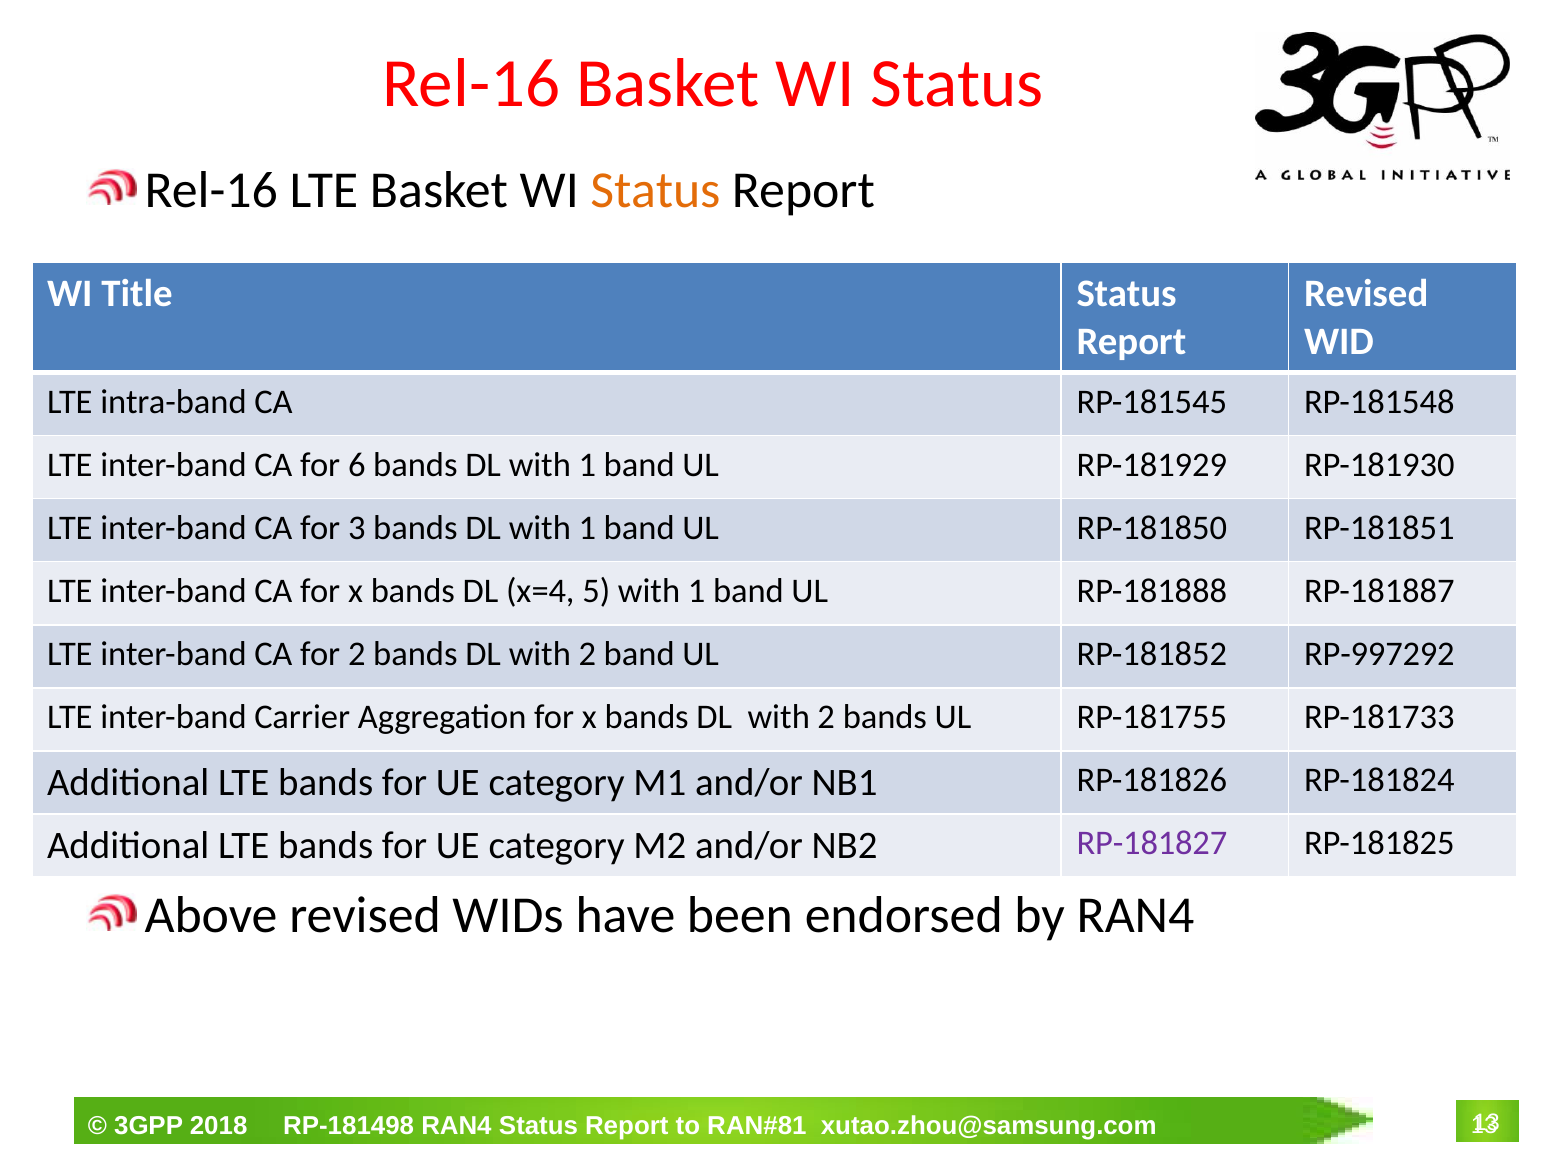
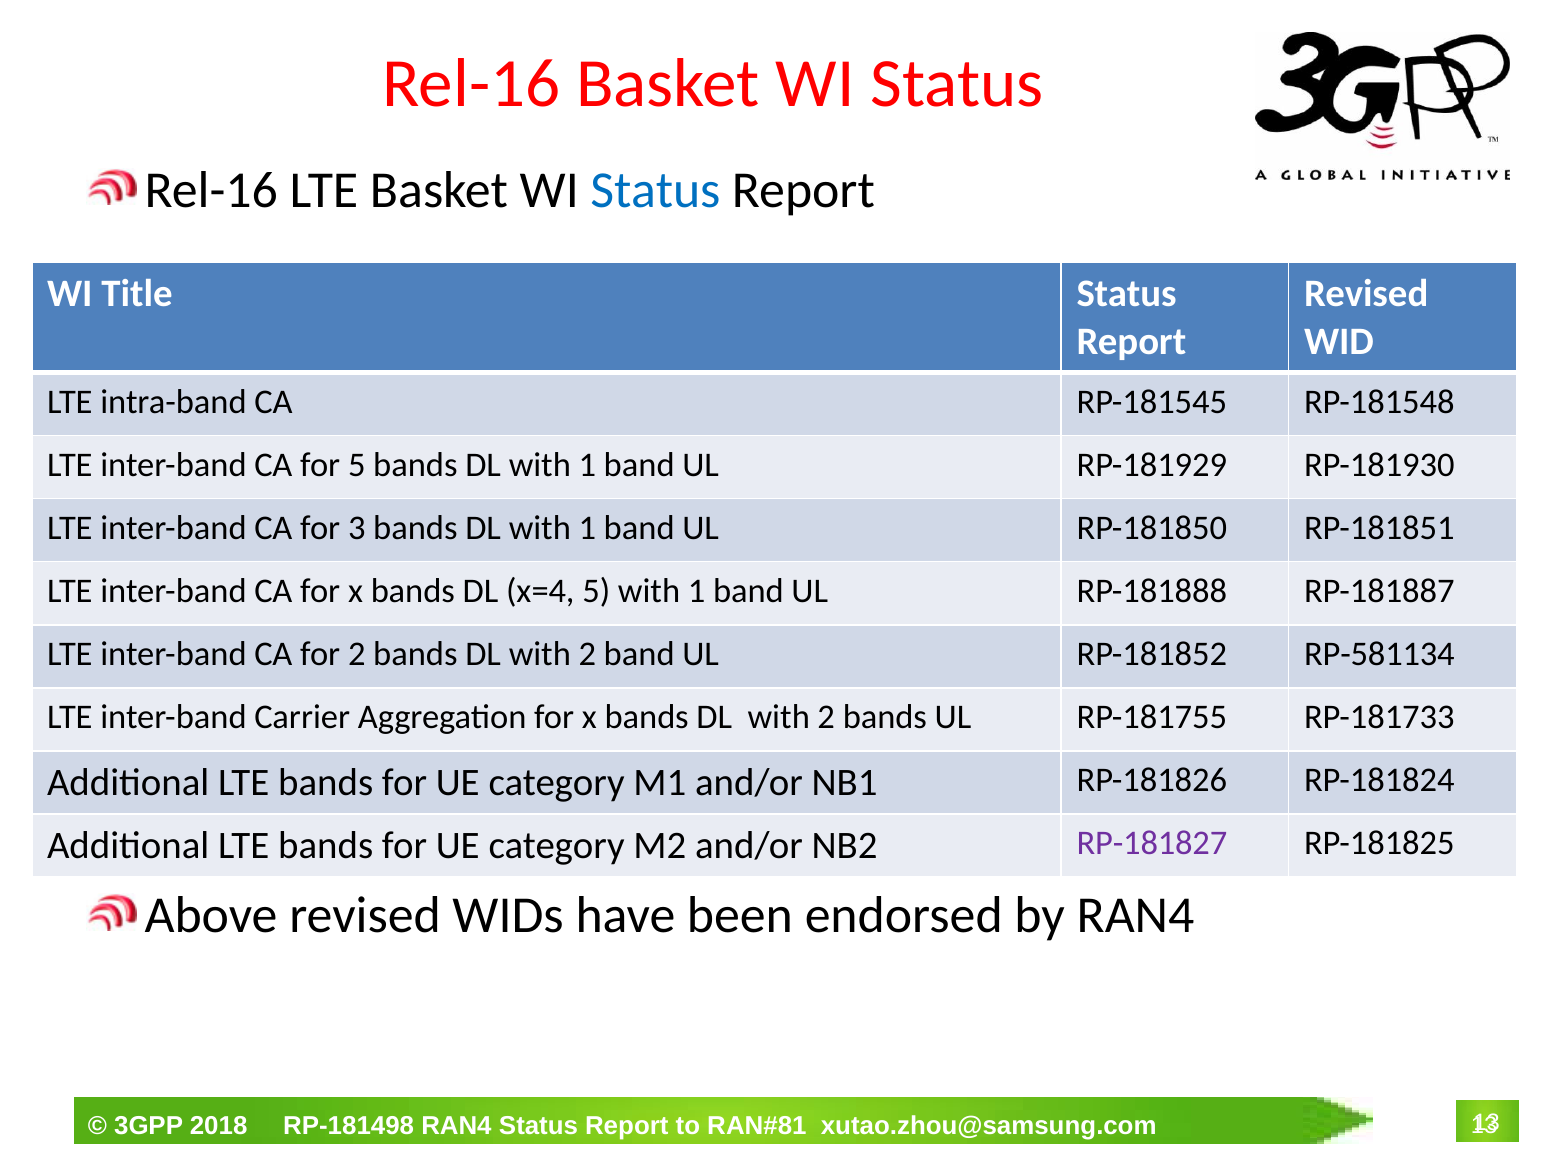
Status at (655, 190) colour: orange -> blue
for 6: 6 -> 5
RP-997292: RP-997292 -> RP-581134
